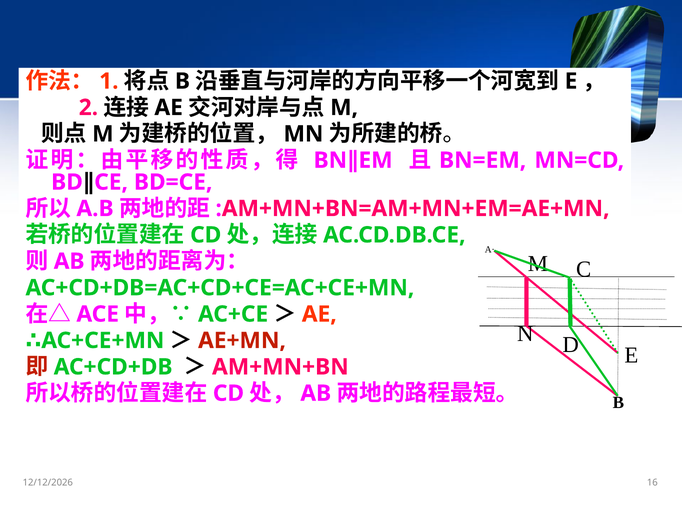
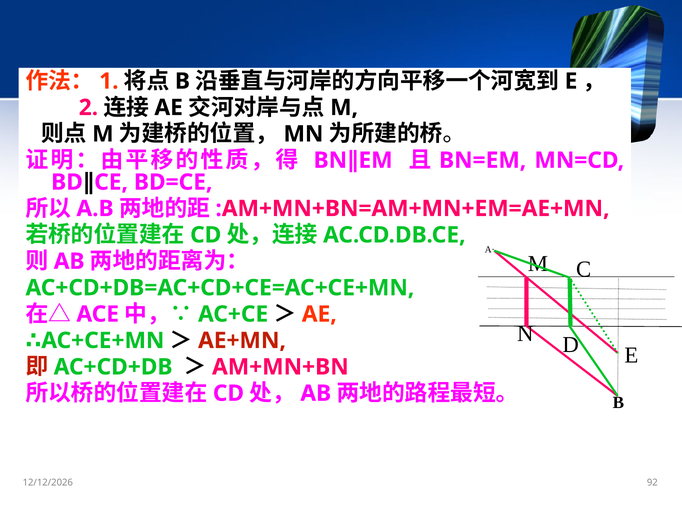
16: 16 -> 92
